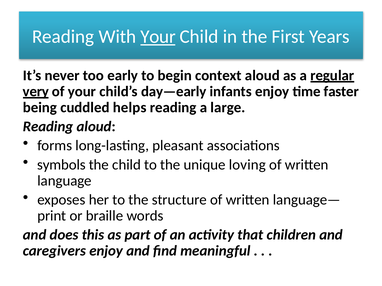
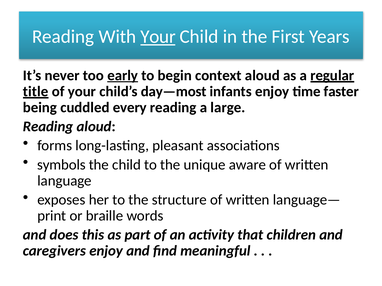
early underline: none -> present
very: very -> title
day—early: day—early -> day—most
helps: helps -> every
loving: loving -> aware
